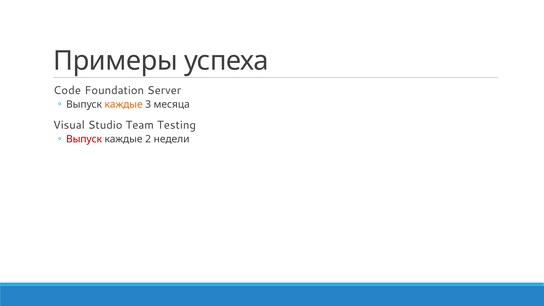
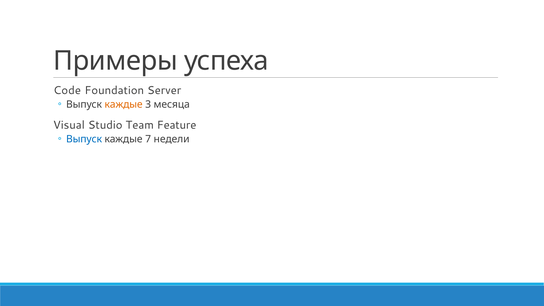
Testing: Testing -> Feature
Выпуск at (84, 139) colour: red -> blue
2: 2 -> 7
